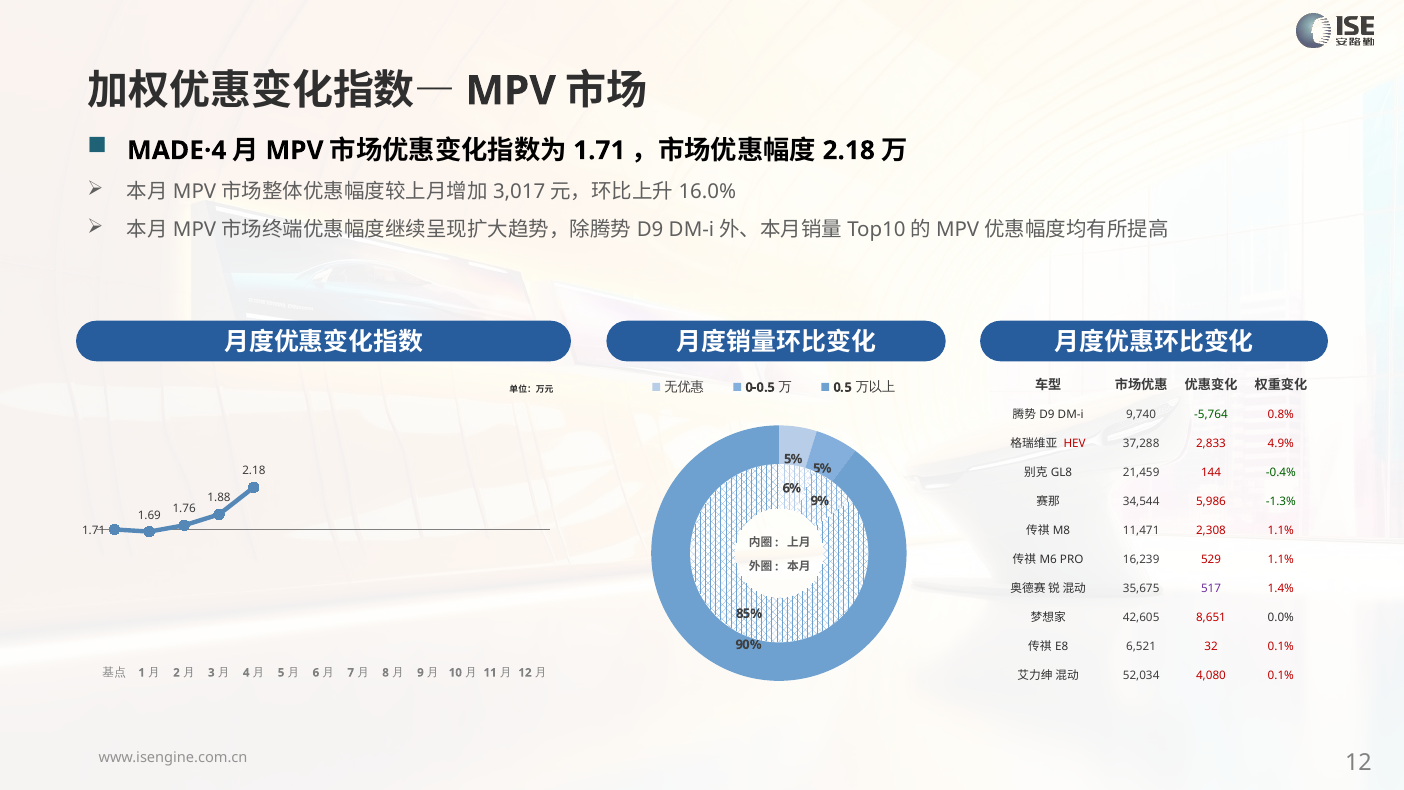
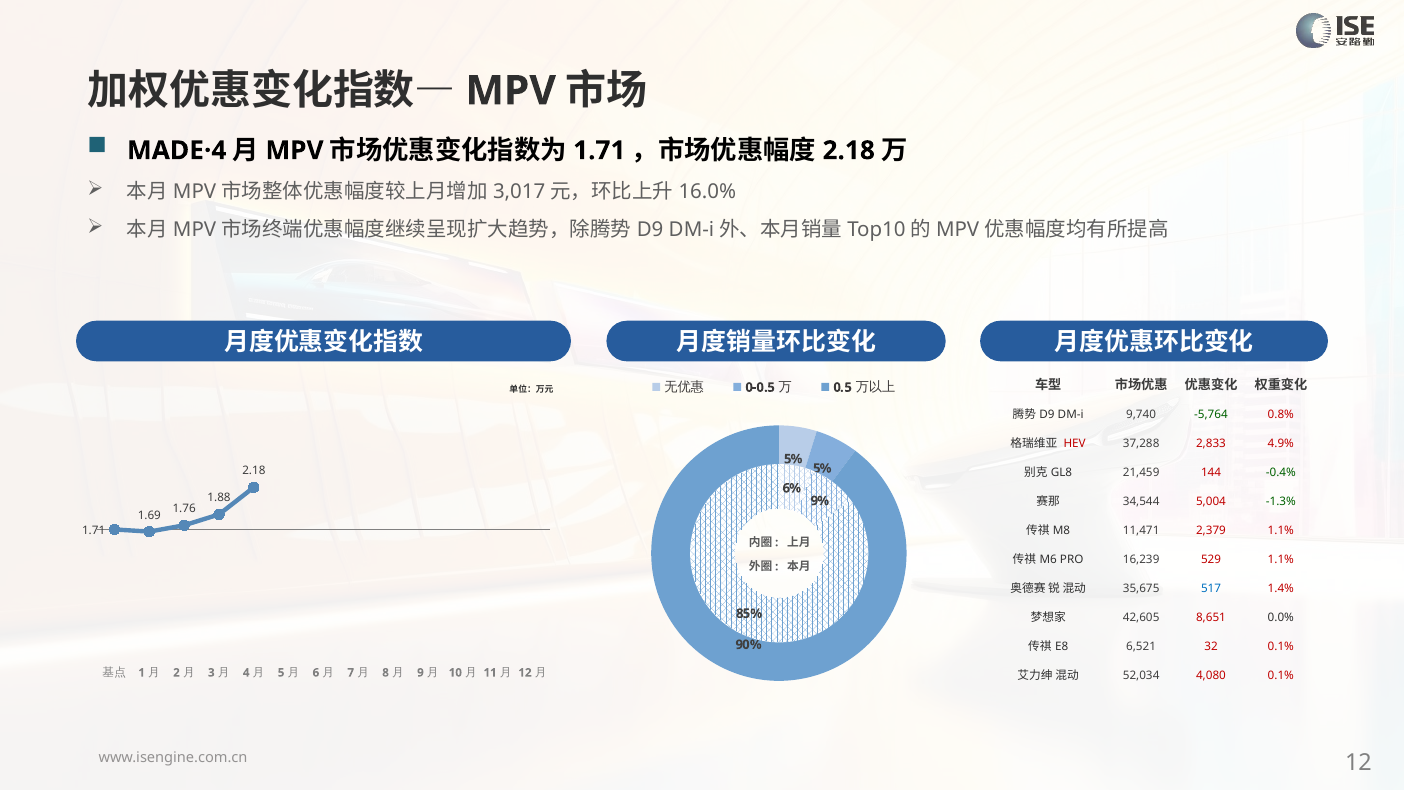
5,986: 5,986 -> 5,004
2,308: 2,308 -> 2,379
517 colour: purple -> blue
